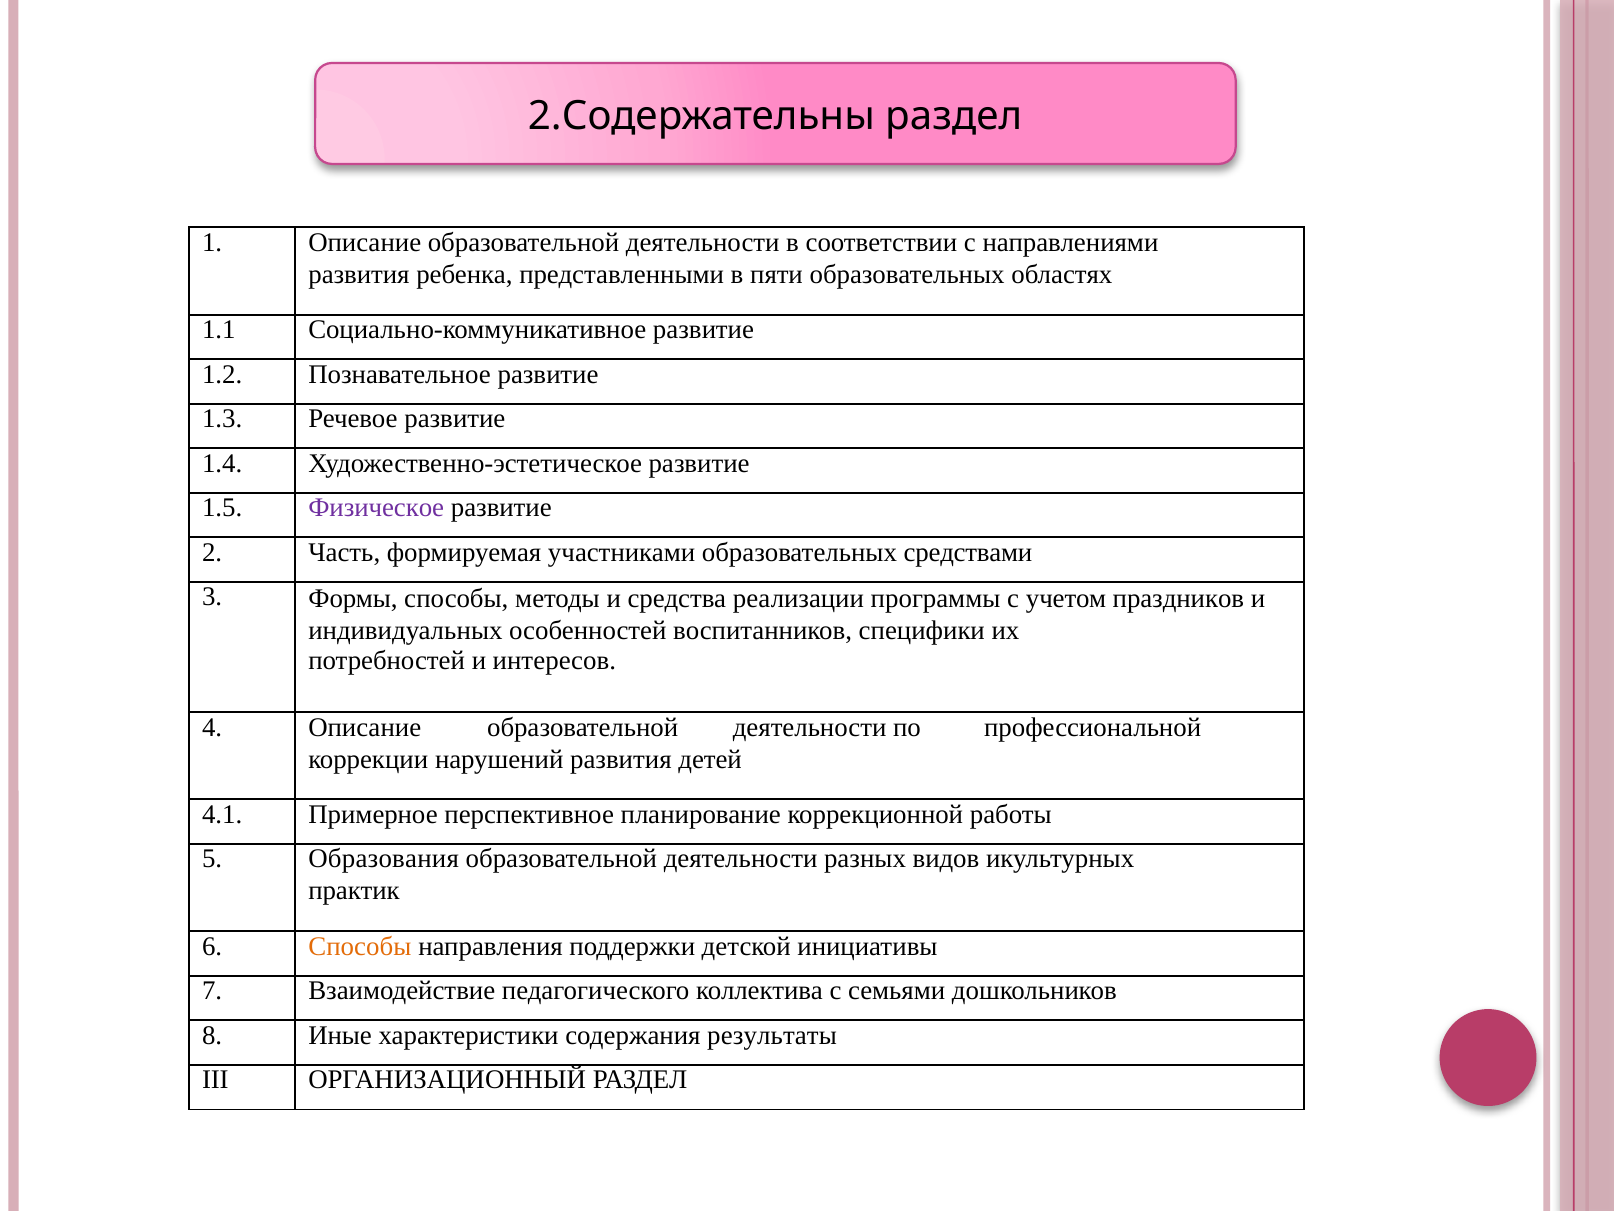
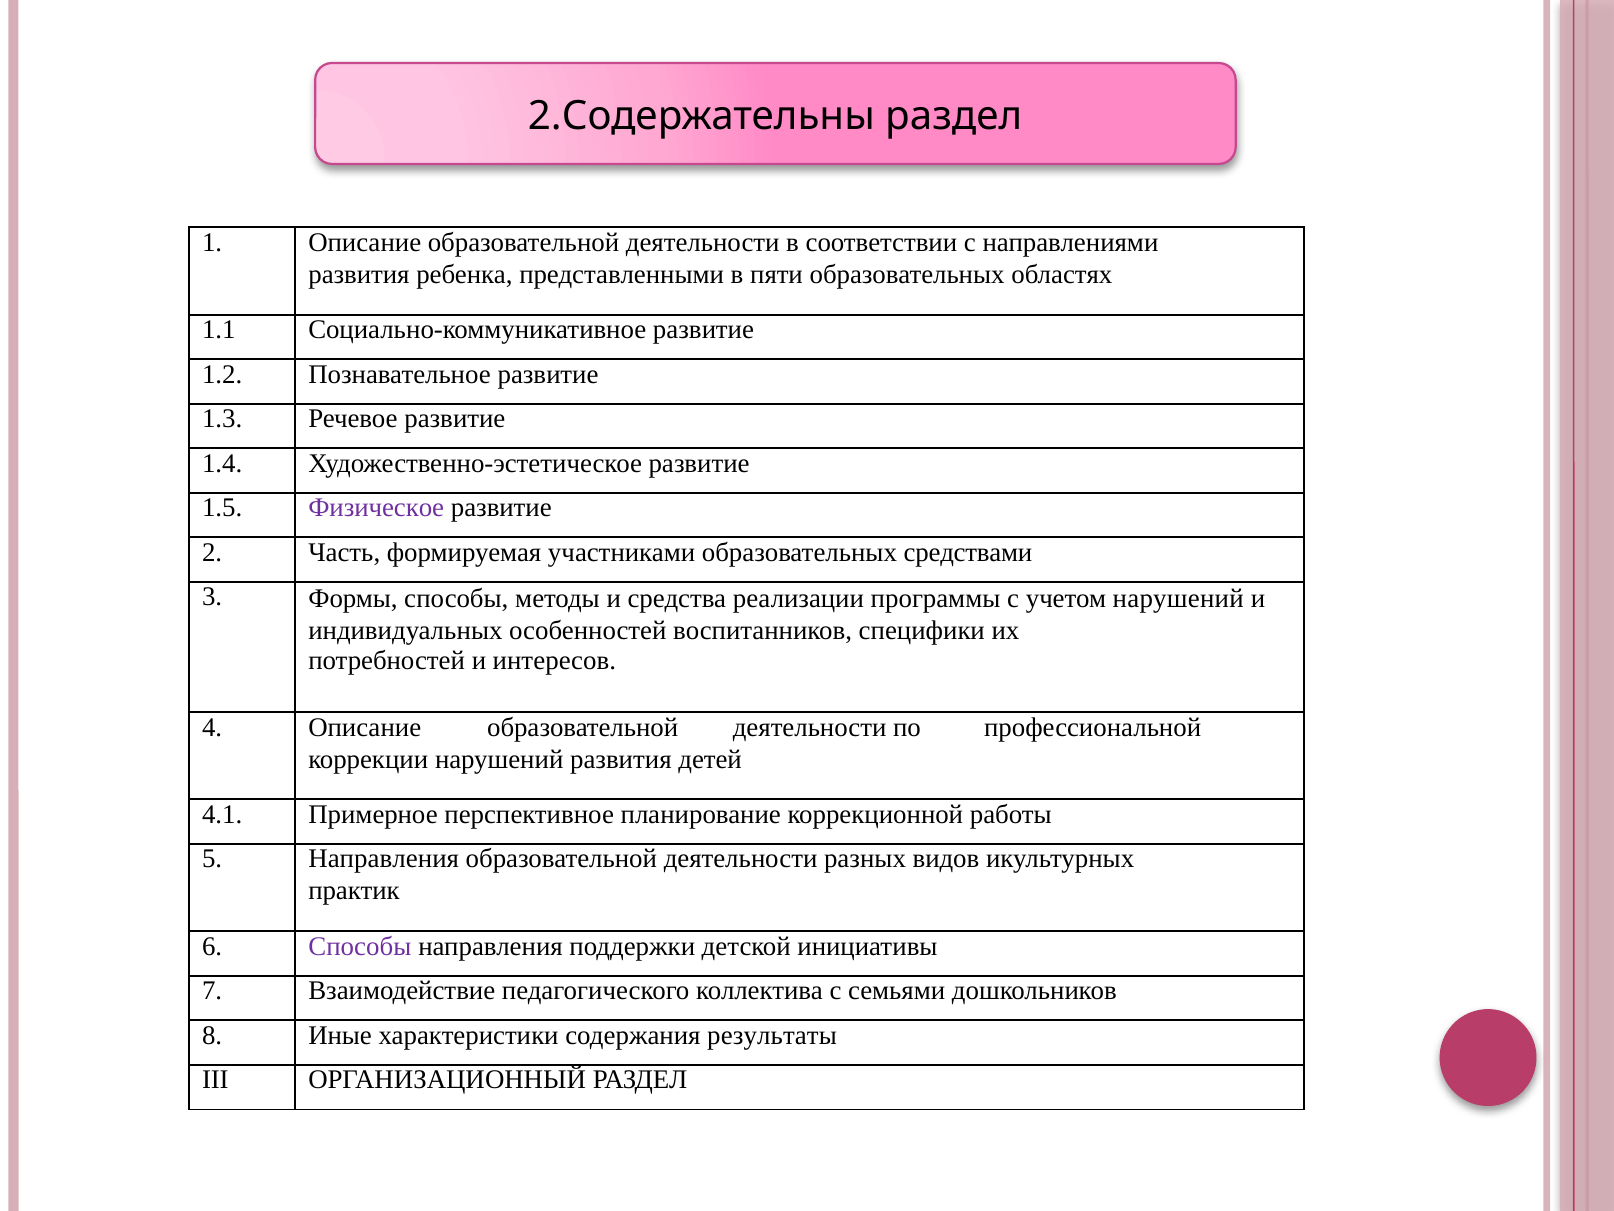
учетом праздников: праздников -> нарушений
5 Образования: Образования -> Направления
Способы at (360, 946) colour: orange -> purple
